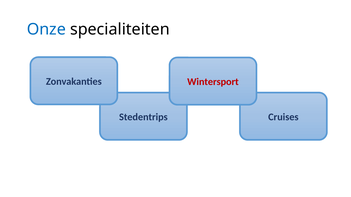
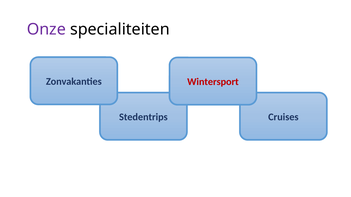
Onze colour: blue -> purple
